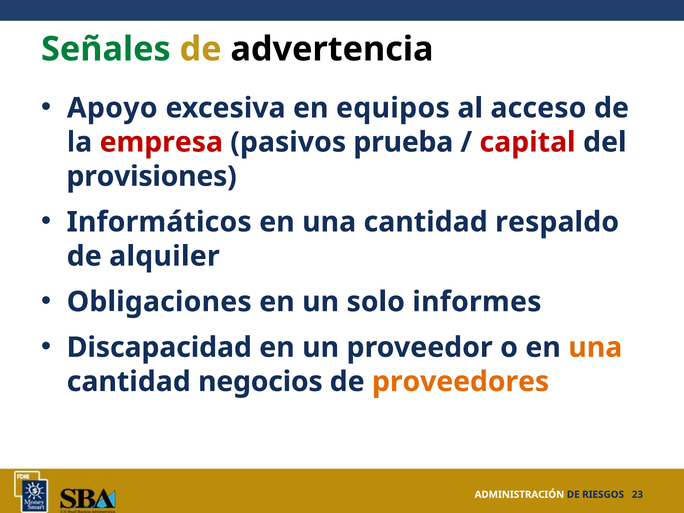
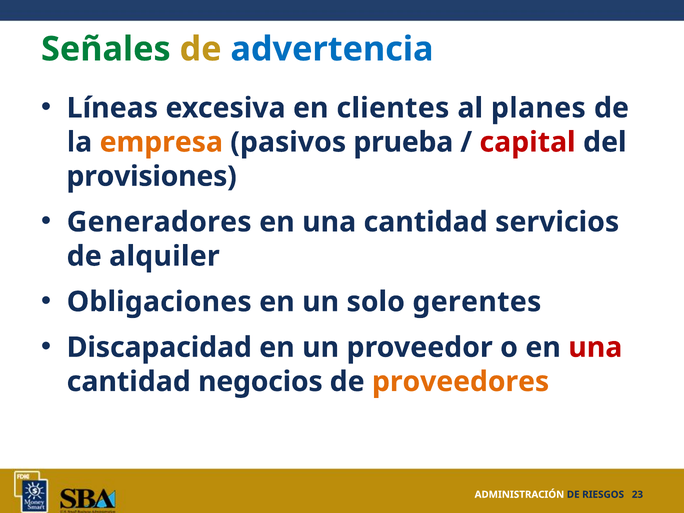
advertencia colour: black -> blue
Apoyo: Apoyo -> Líneas
equipos: equipos -> clientes
acceso: acceso -> planes
empresa colour: red -> orange
Informáticos: Informáticos -> Generadores
respaldo: respaldo -> servicios
informes: informes -> gerentes
una at (595, 347) colour: orange -> red
